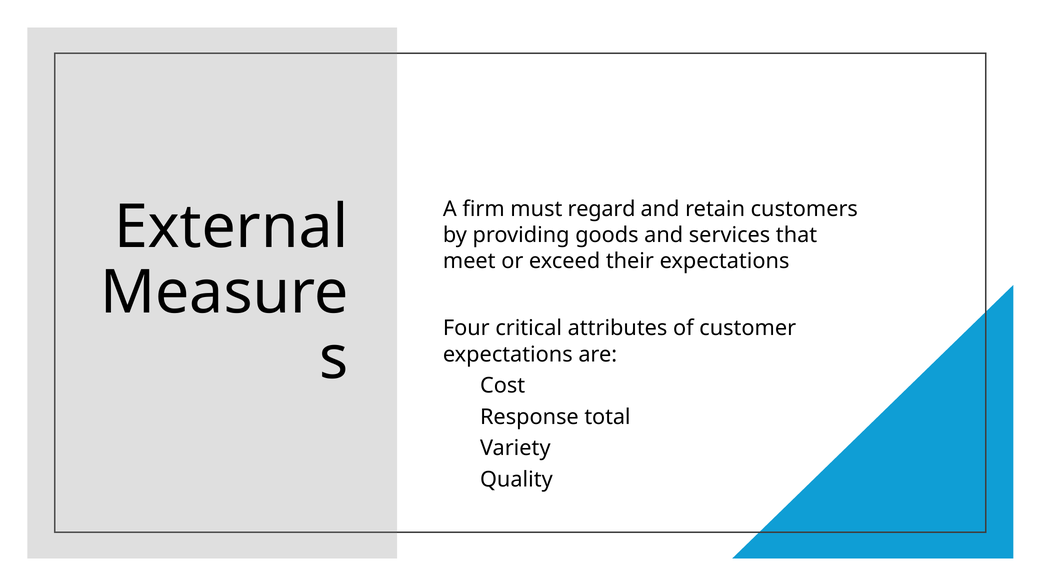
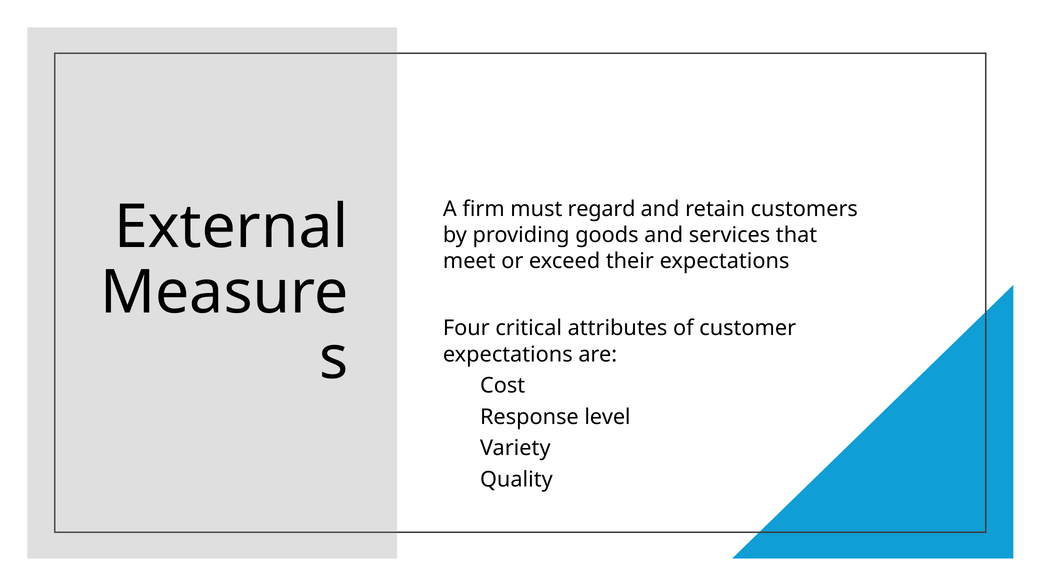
total: total -> level
